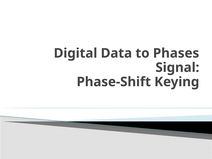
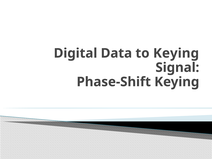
to Phases: Phases -> Keying
